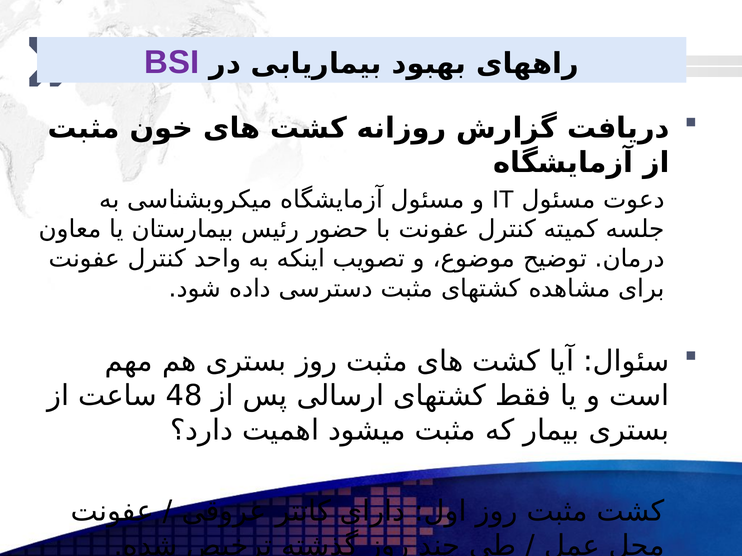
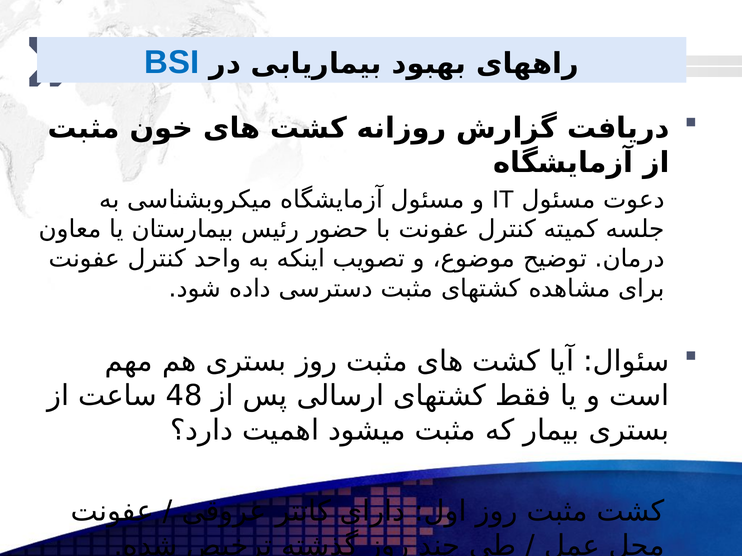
BSI colour: purple -> blue
